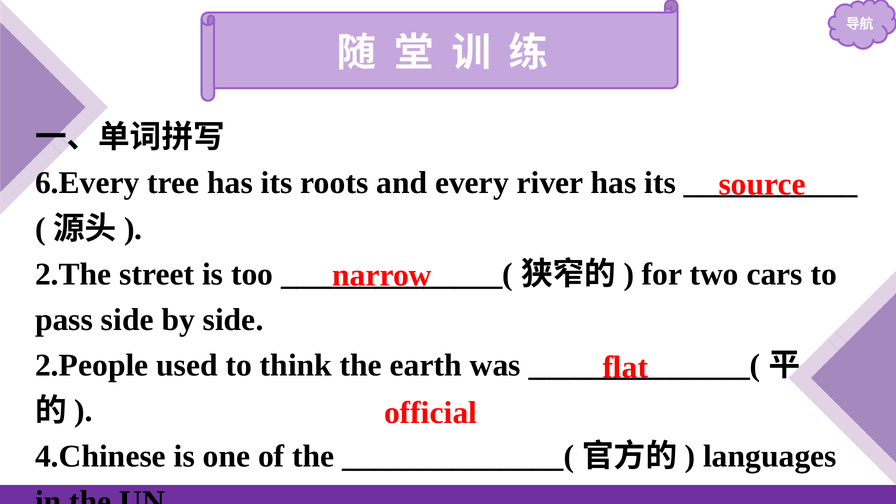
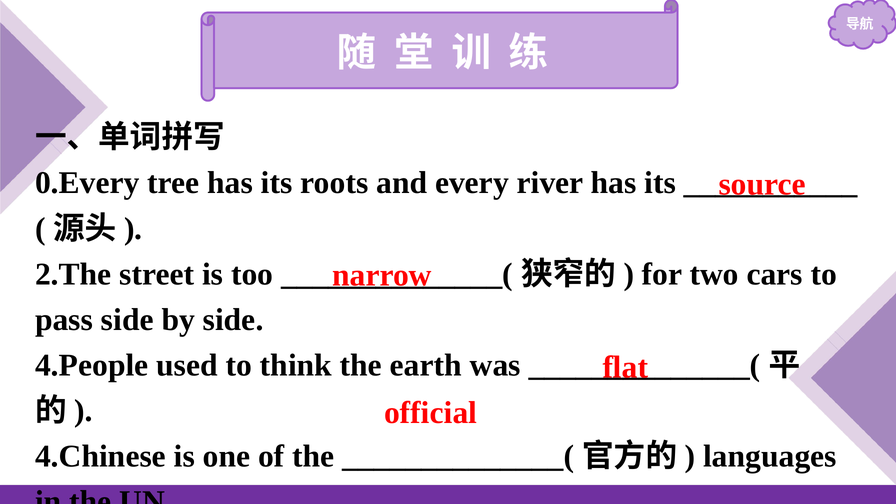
6.Every: 6.Every -> 0.Every
2.People: 2.People -> 4.People
